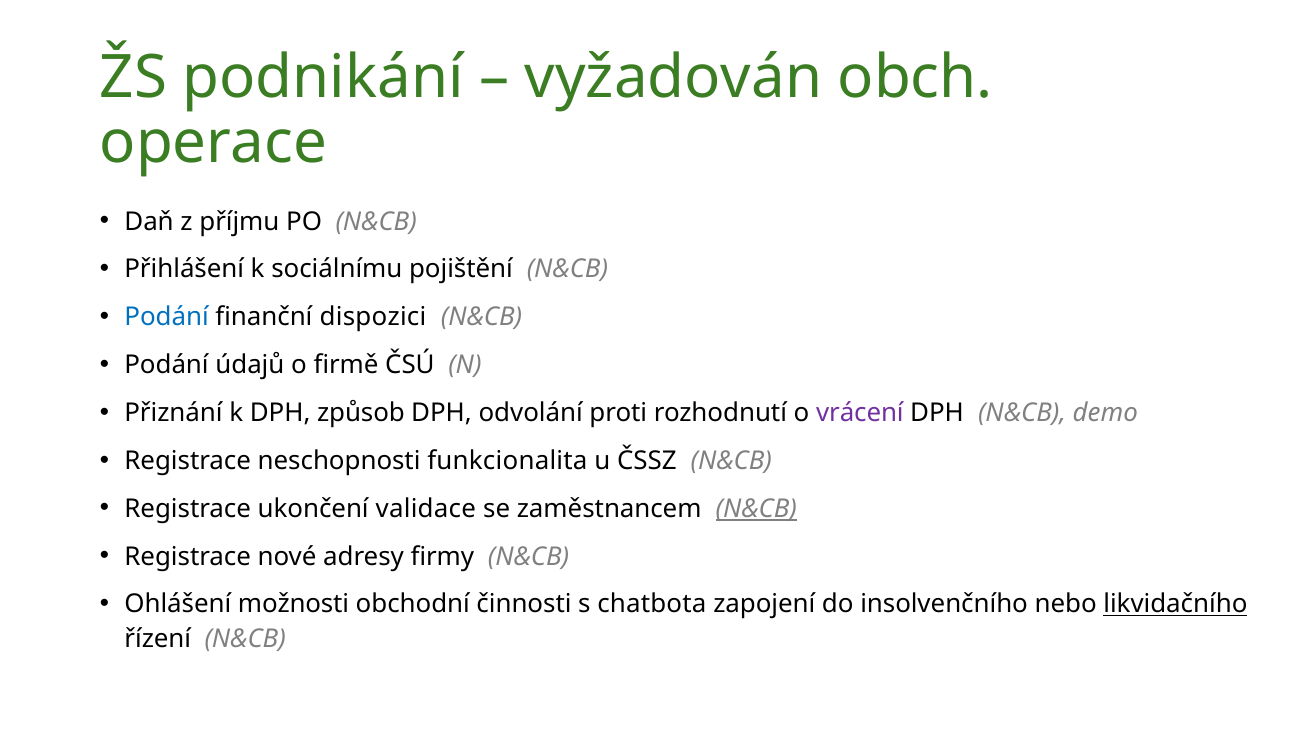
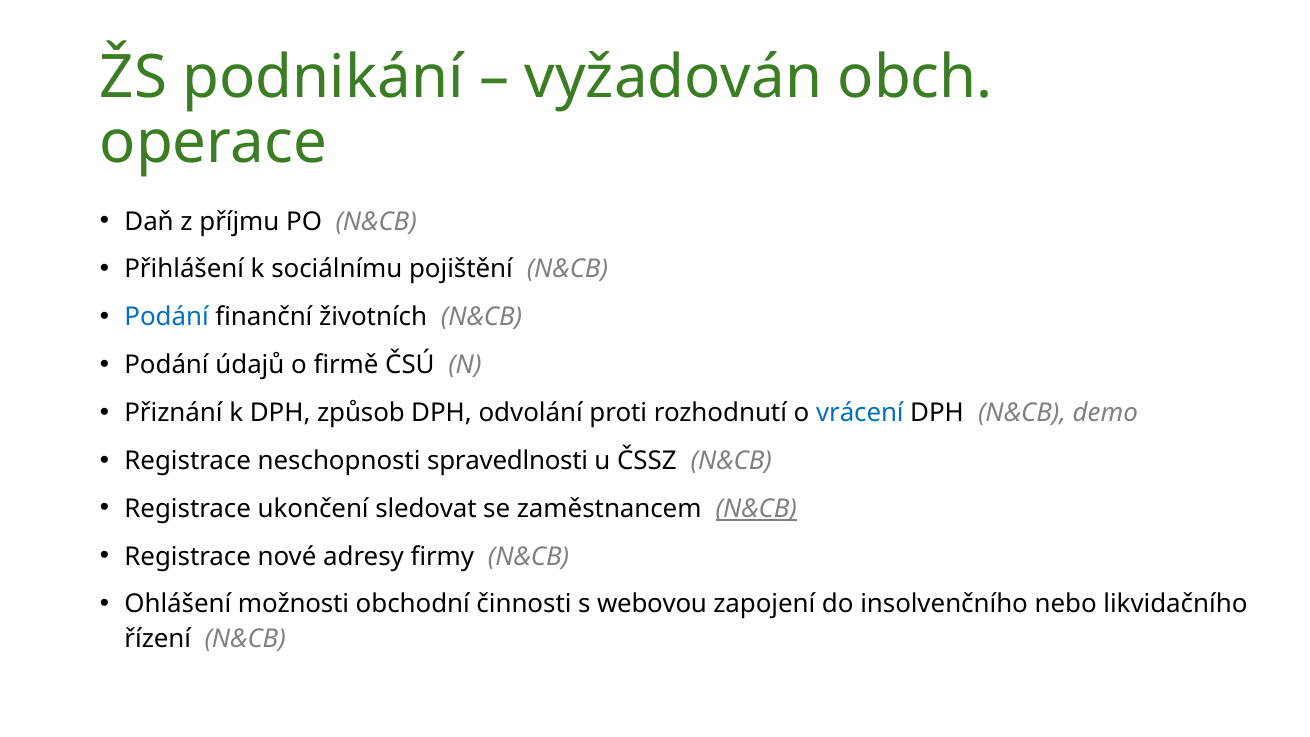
dispozici: dispozici -> životních
vrácení colour: purple -> blue
funkcionalita: funkcionalita -> spravedlnosti
validace: validace -> sledovat
chatbota: chatbota -> webovou
likvidačního underline: present -> none
